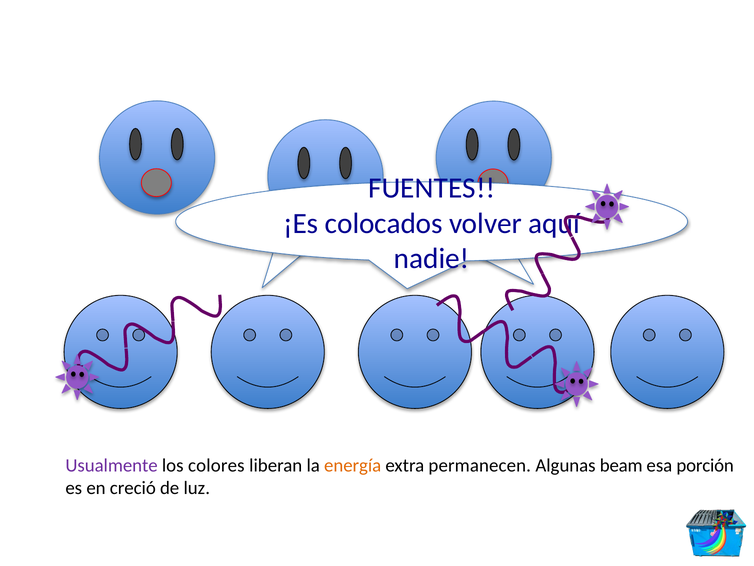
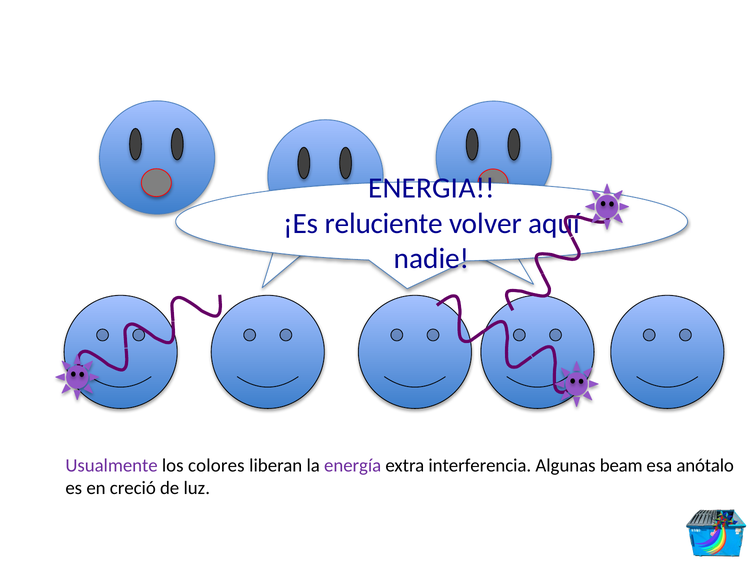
FUENTES: FUENTES -> ENERGIA
colocados: colocados -> reluciente
energía colour: orange -> purple
permanecen: permanecen -> interferencia
porción: porción -> anótalo
